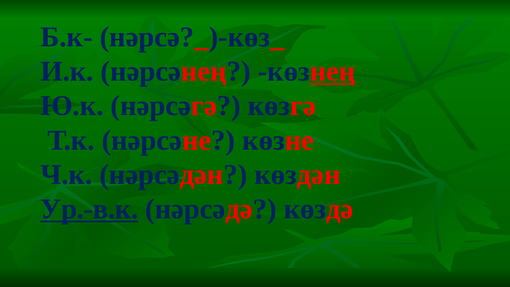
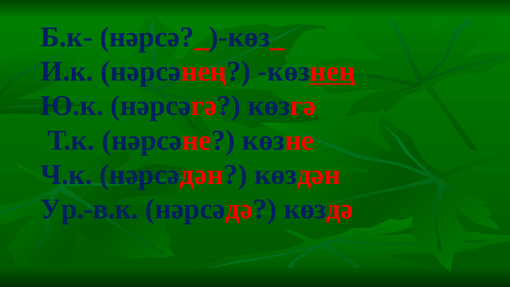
Ур.-в.к underline: present -> none
